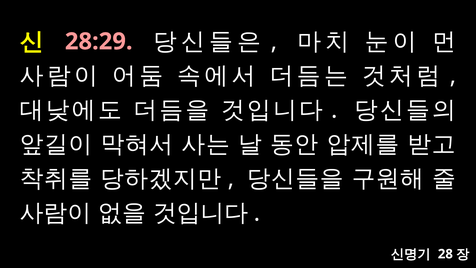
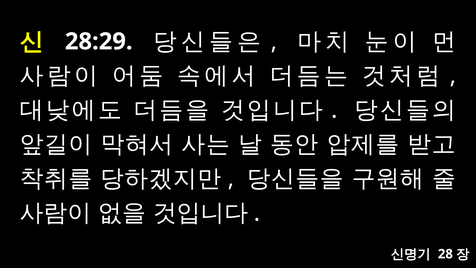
28:29 colour: pink -> white
